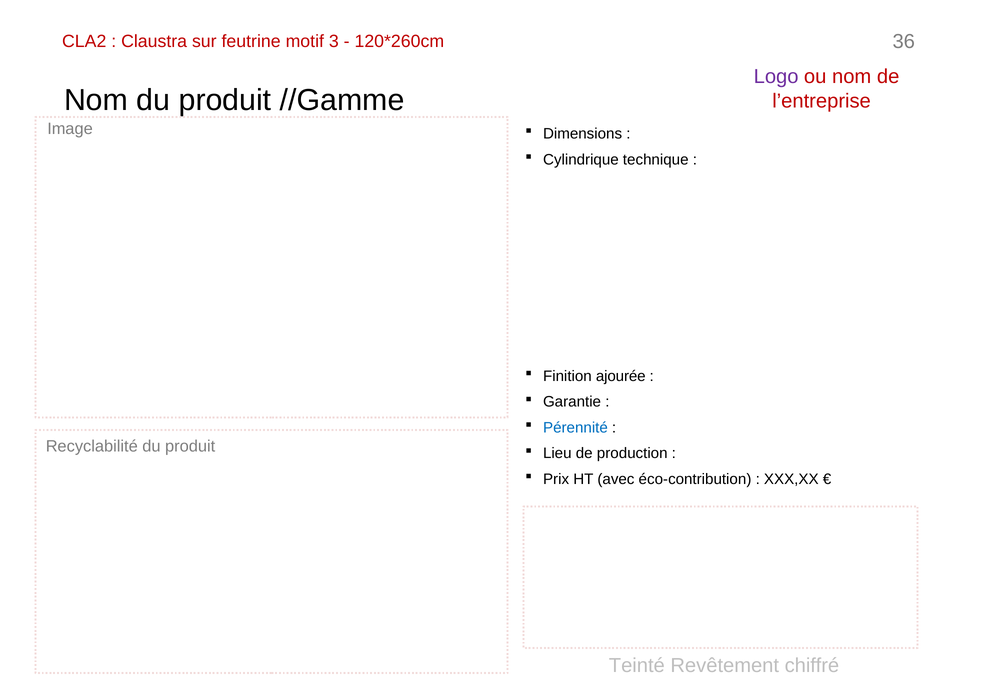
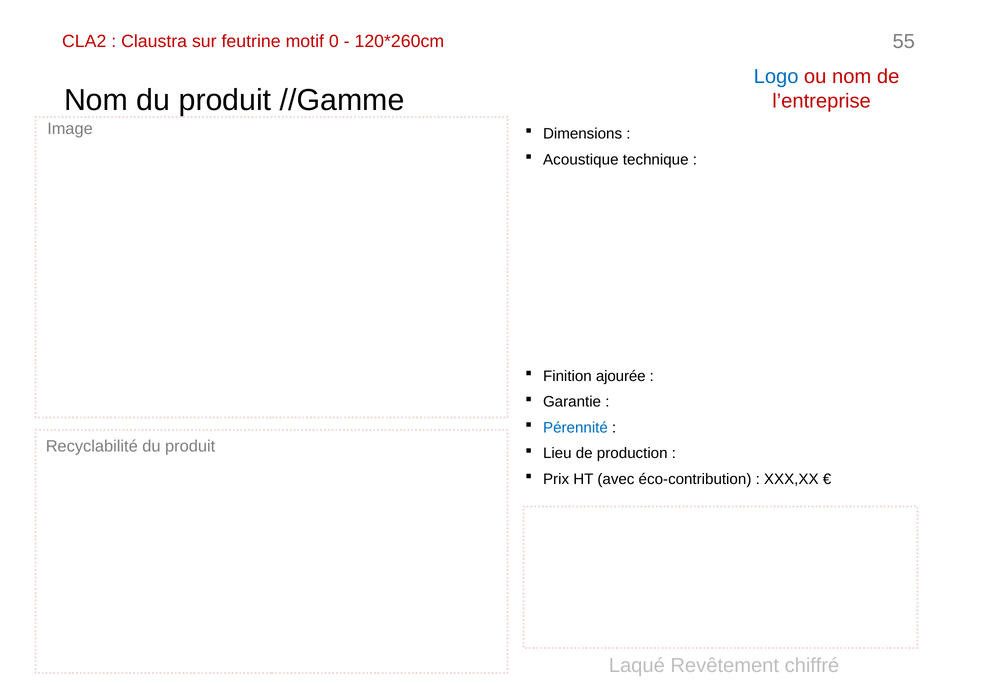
3: 3 -> 0
36: 36 -> 55
Logo colour: purple -> blue
Cylindrique: Cylindrique -> Acoustique
Teinté: Teinté -> Laqué
